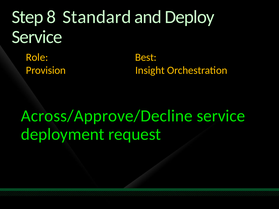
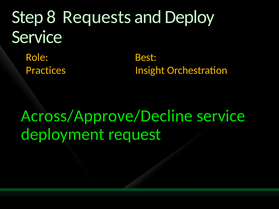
Standard: Standard -> Requests
Provision: Provision -> Practices
